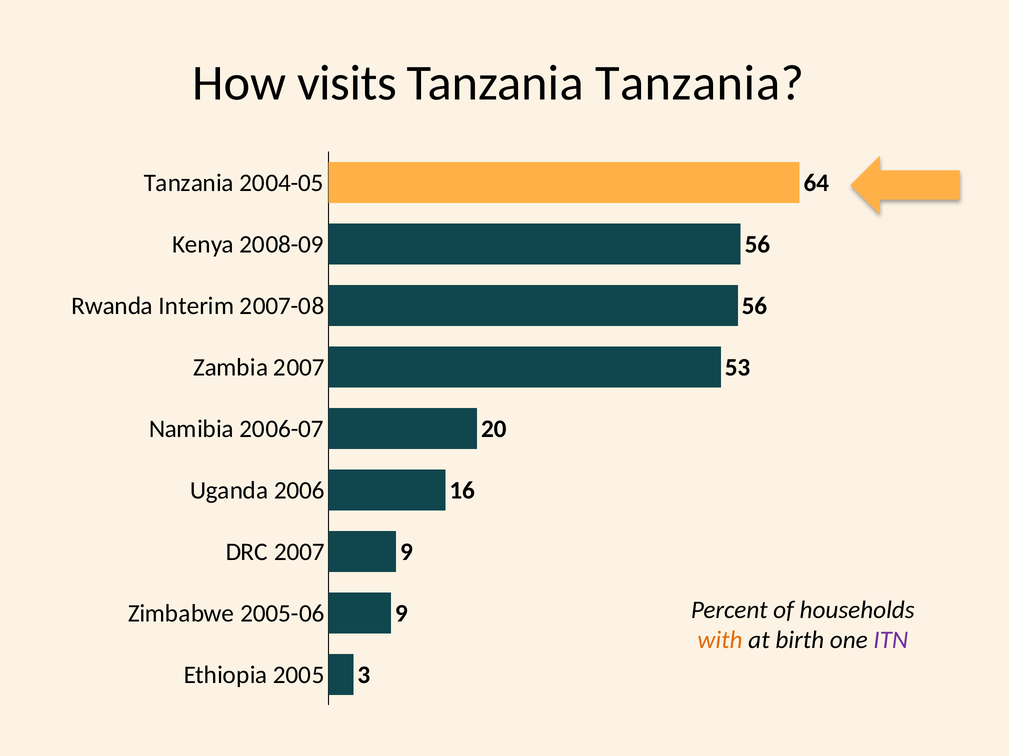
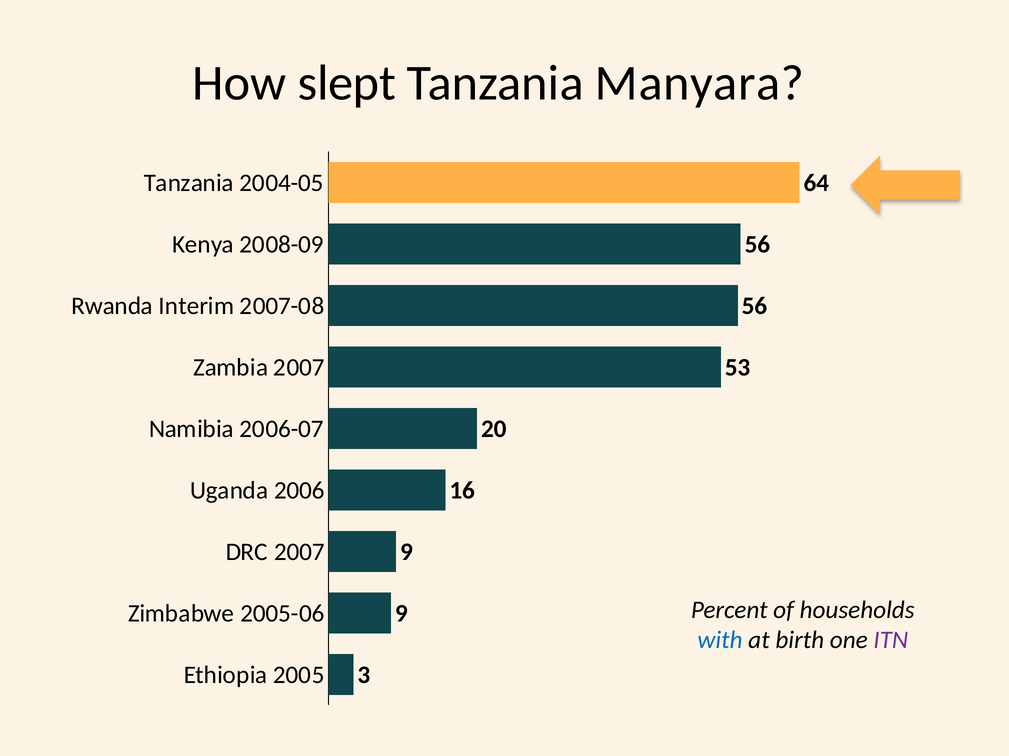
visits: visits -> slept
Tanzania Tanzania: Tanzania -> Manyara
with colour: orange -> blue
